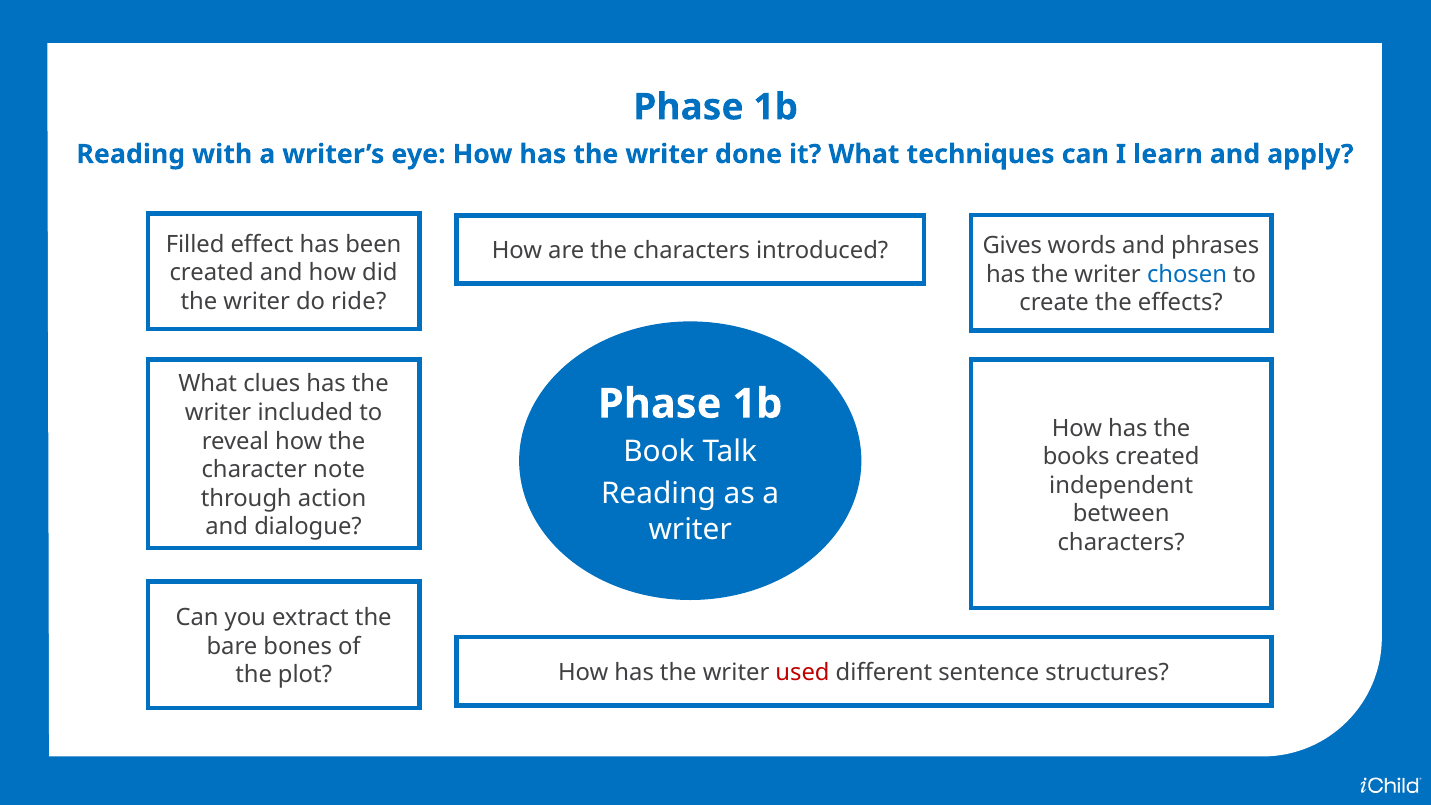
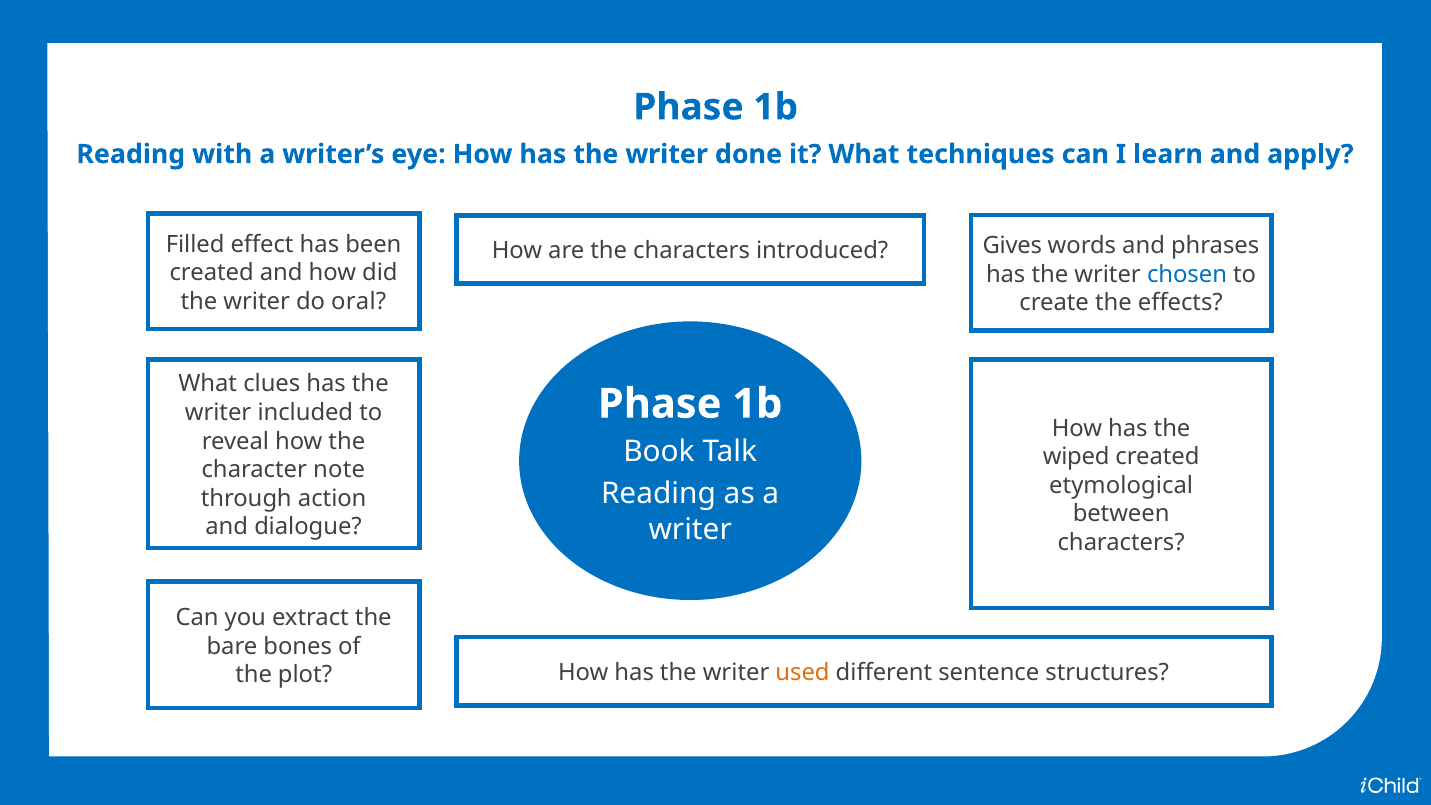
ride: ride -> oral
books: books -> wiped
independent: independent -> etymological
used colour: red -> orange
